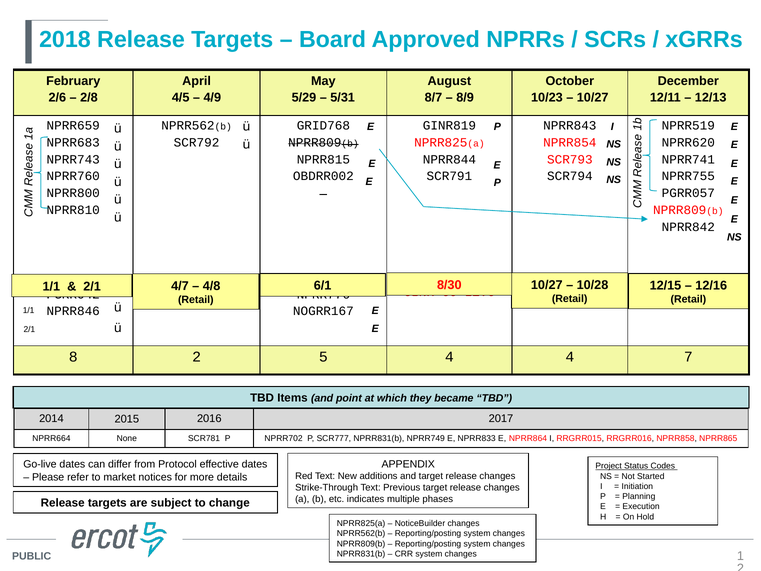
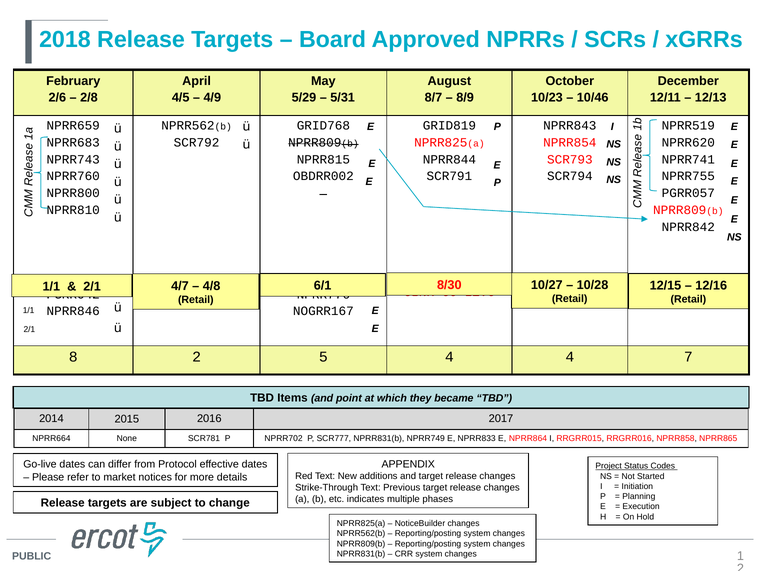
10/27 at (593, 98): 10/27 -> 10/46
GINR819: GINR819 -> GRID819
